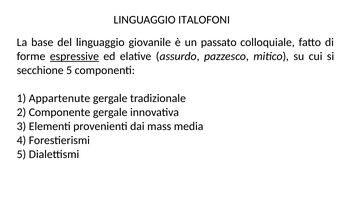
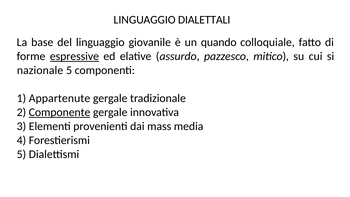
ITALOFONI: ITALOFONI -> DIALETTALI
passato: passato -> quando
secchione: secchione -> nazionale
Componente underline: none -> present
